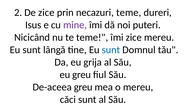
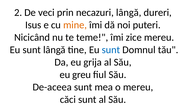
De zice: zice -> veci
necazuri teme: teme -> lângă
mine colour: purple -> orange
De-aceea greu: greu -> sunt
